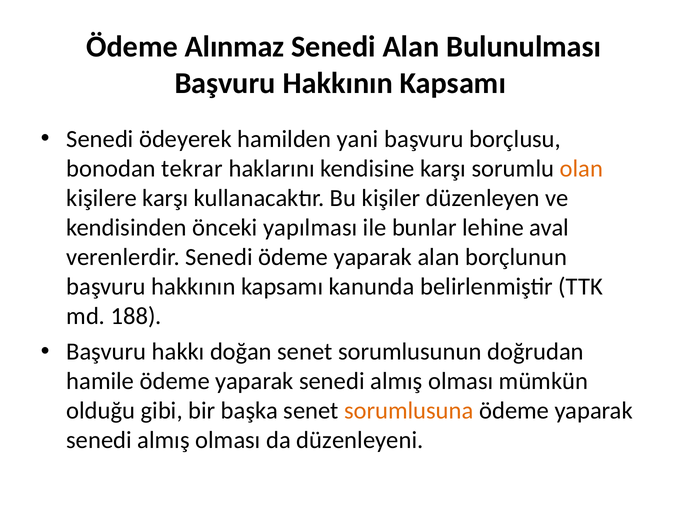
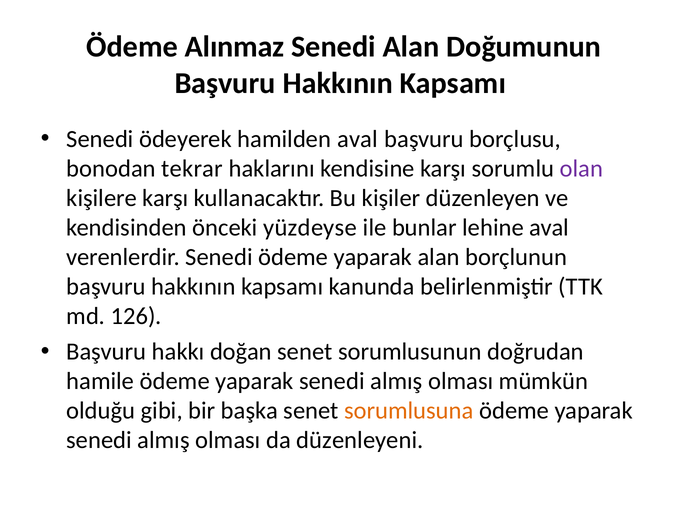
Bulunulması: Bulunulması -> Doğumunun
hamilden yani: yani -> aval
olan colour: orange -> purple
yapılması: yapılması -> yüzdeyse
188: 188 -> 126
